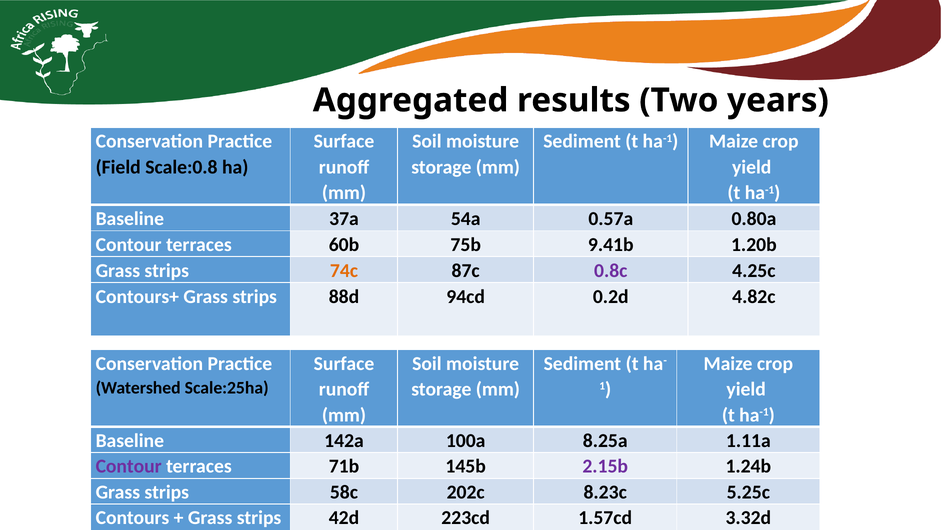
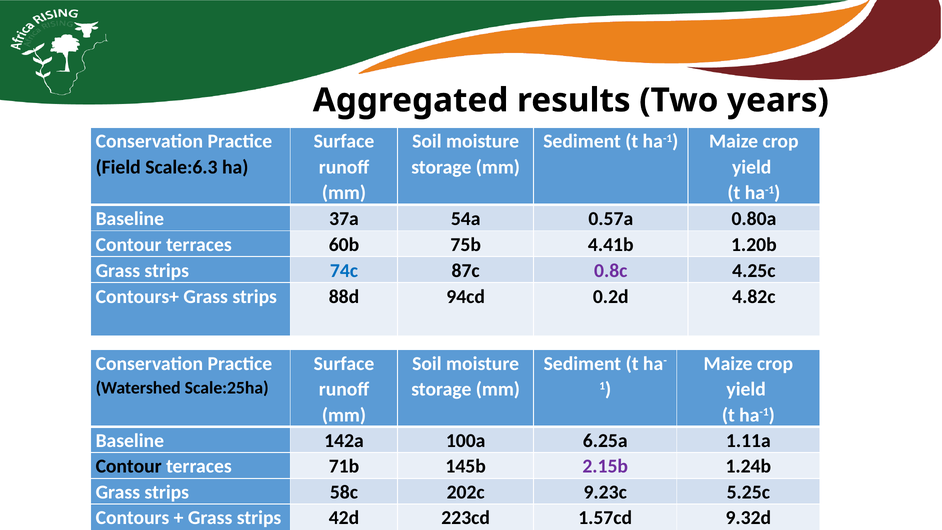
Scale:0.8: Scale:0.8 -> Scale:6.3
9.41b: 9.41b -> 4.41b
74c colour: orange -> blue
8.25a: 8.25a -> 6.25a
Contour at (129, 466) colour: purple -> black
8.23c: 8.23c -> 9.23c
3.32d: 3.32d -> 9.32d
